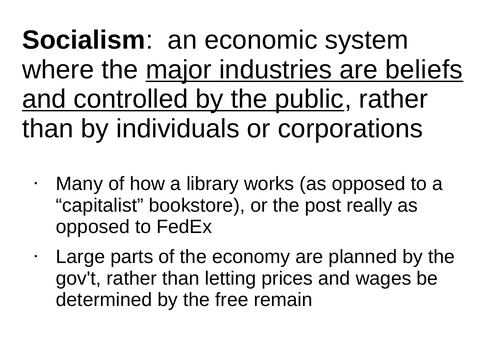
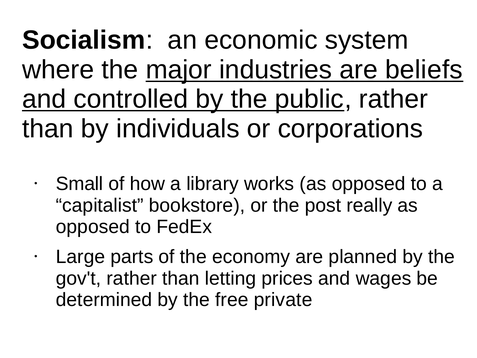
Many: Many -> Small
remain: remain -> private
